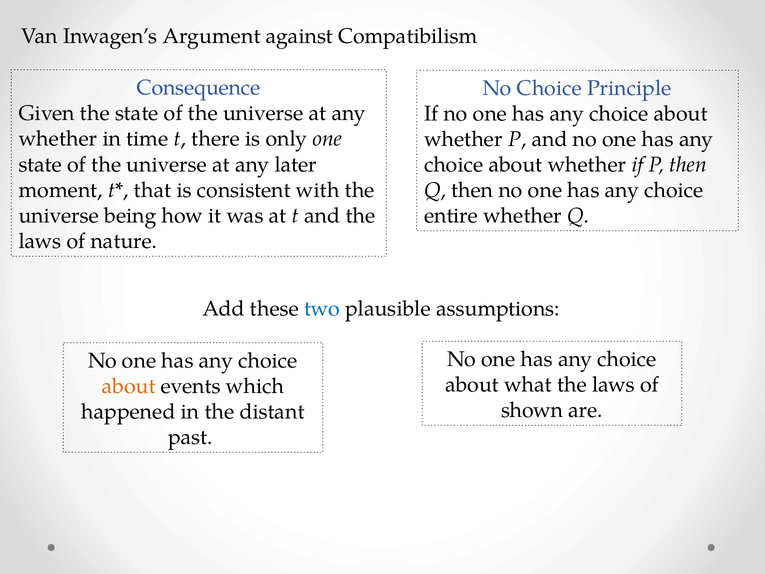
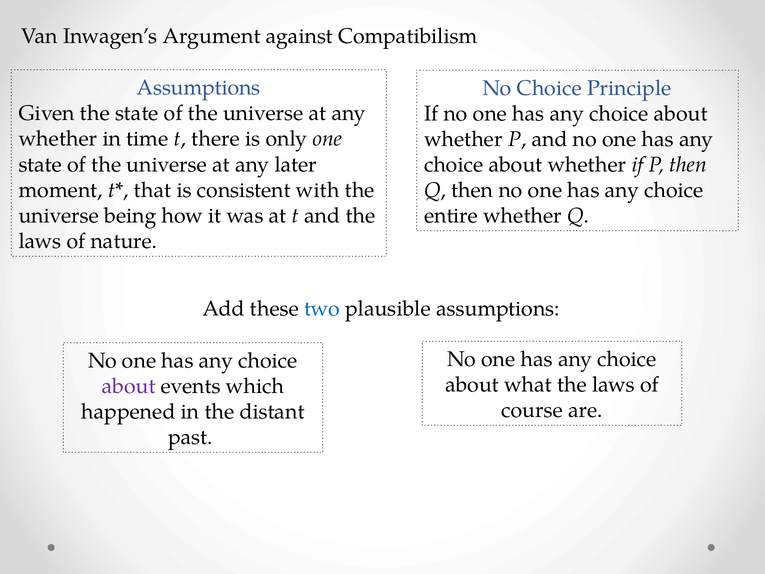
Consequence at (199, 88): Consequence -> Assumptions
about at (129, 386) colour: orange -> purple
shown: shown -> course
